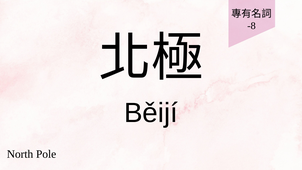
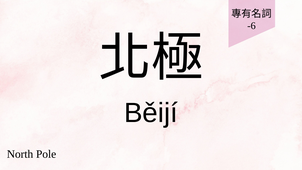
-8: -8 -> -6
